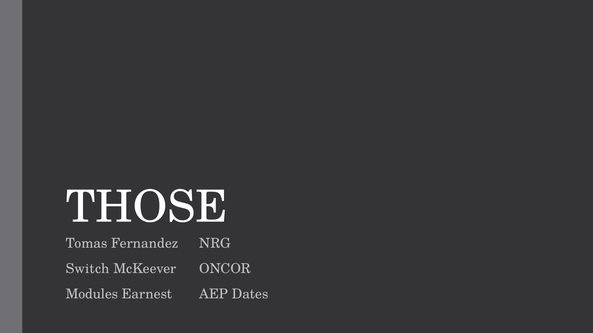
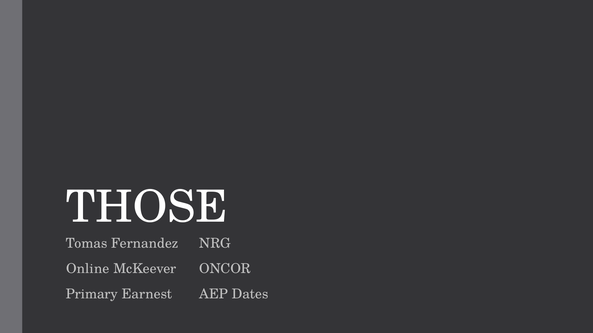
Switch: Switch -> Online
Modules: Modules -> Primary
